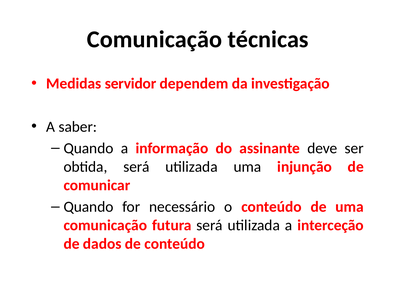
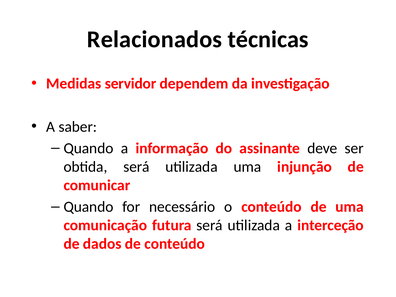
Comunicação at (155, 40): Comunicação -> Relacionados
